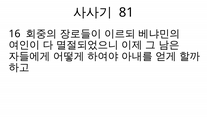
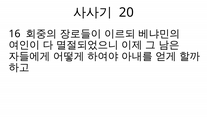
81: 81 -> 20
